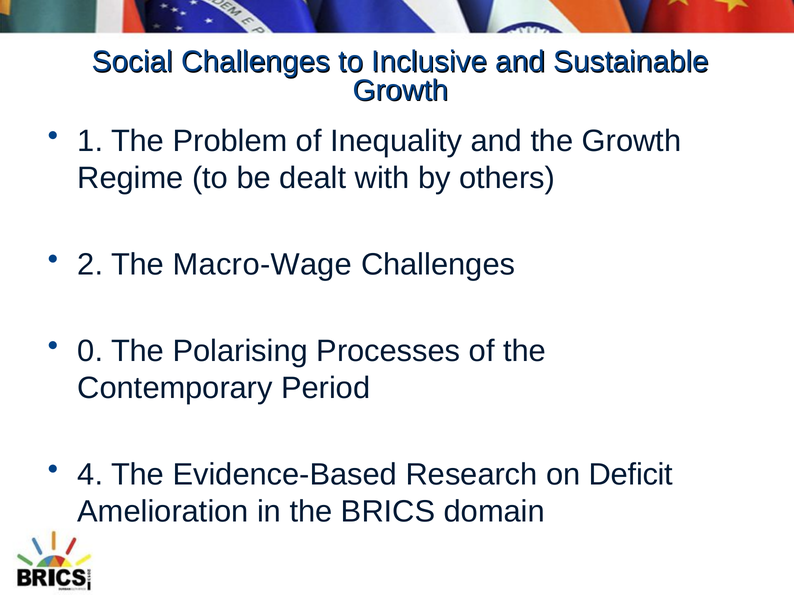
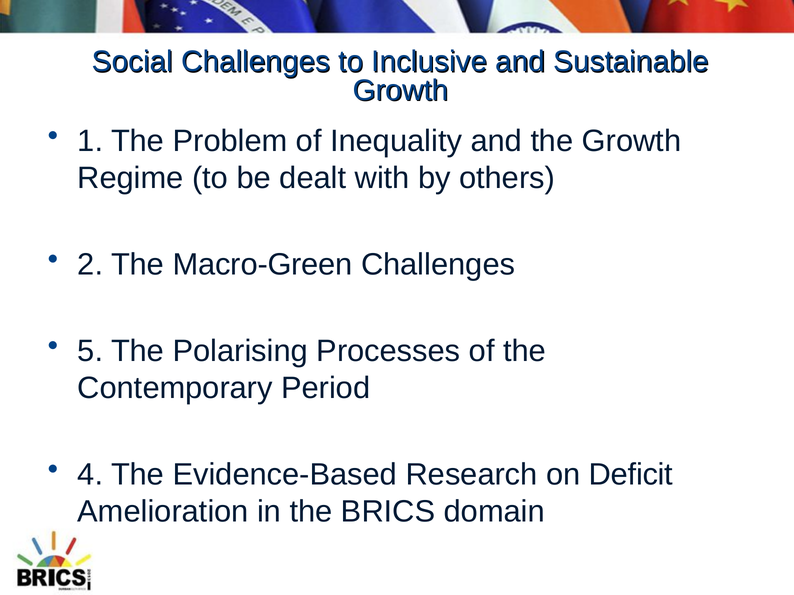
Macro-Wage: Macro-Wage -> Macro-Green
0: 0 -> 5
